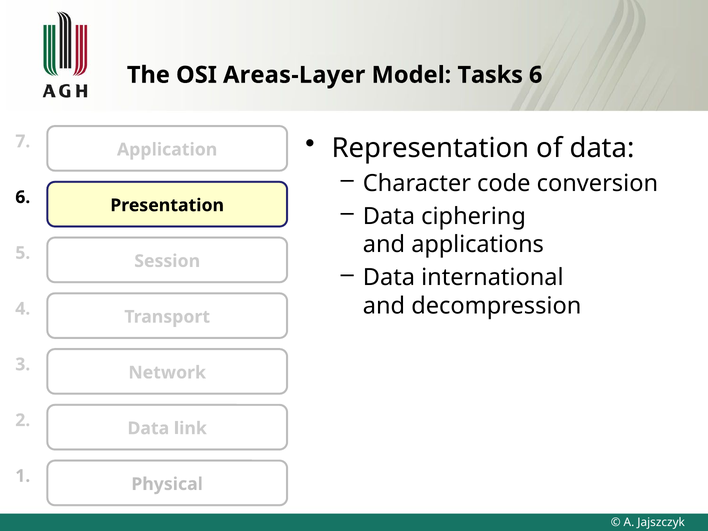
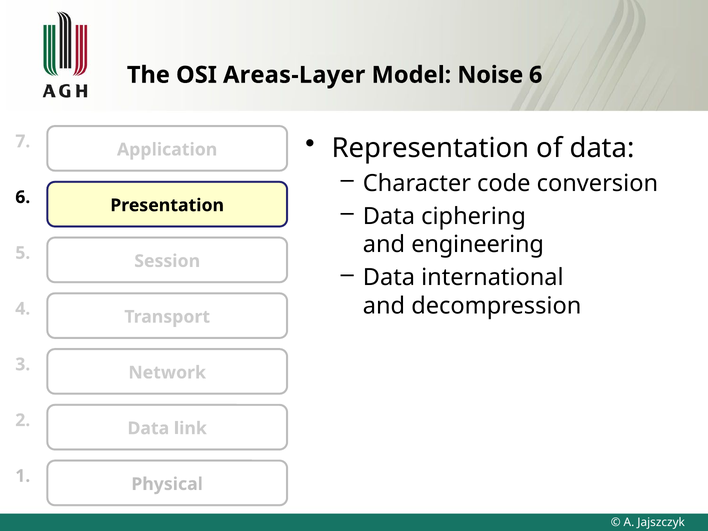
Tasks: Tasks -> Noise
applications: applications -> engineering
